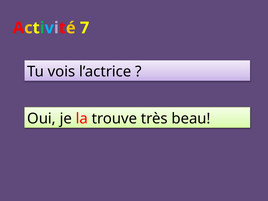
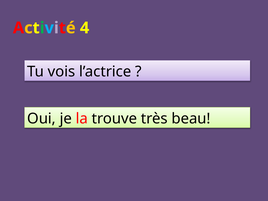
7: 7 -> 4
